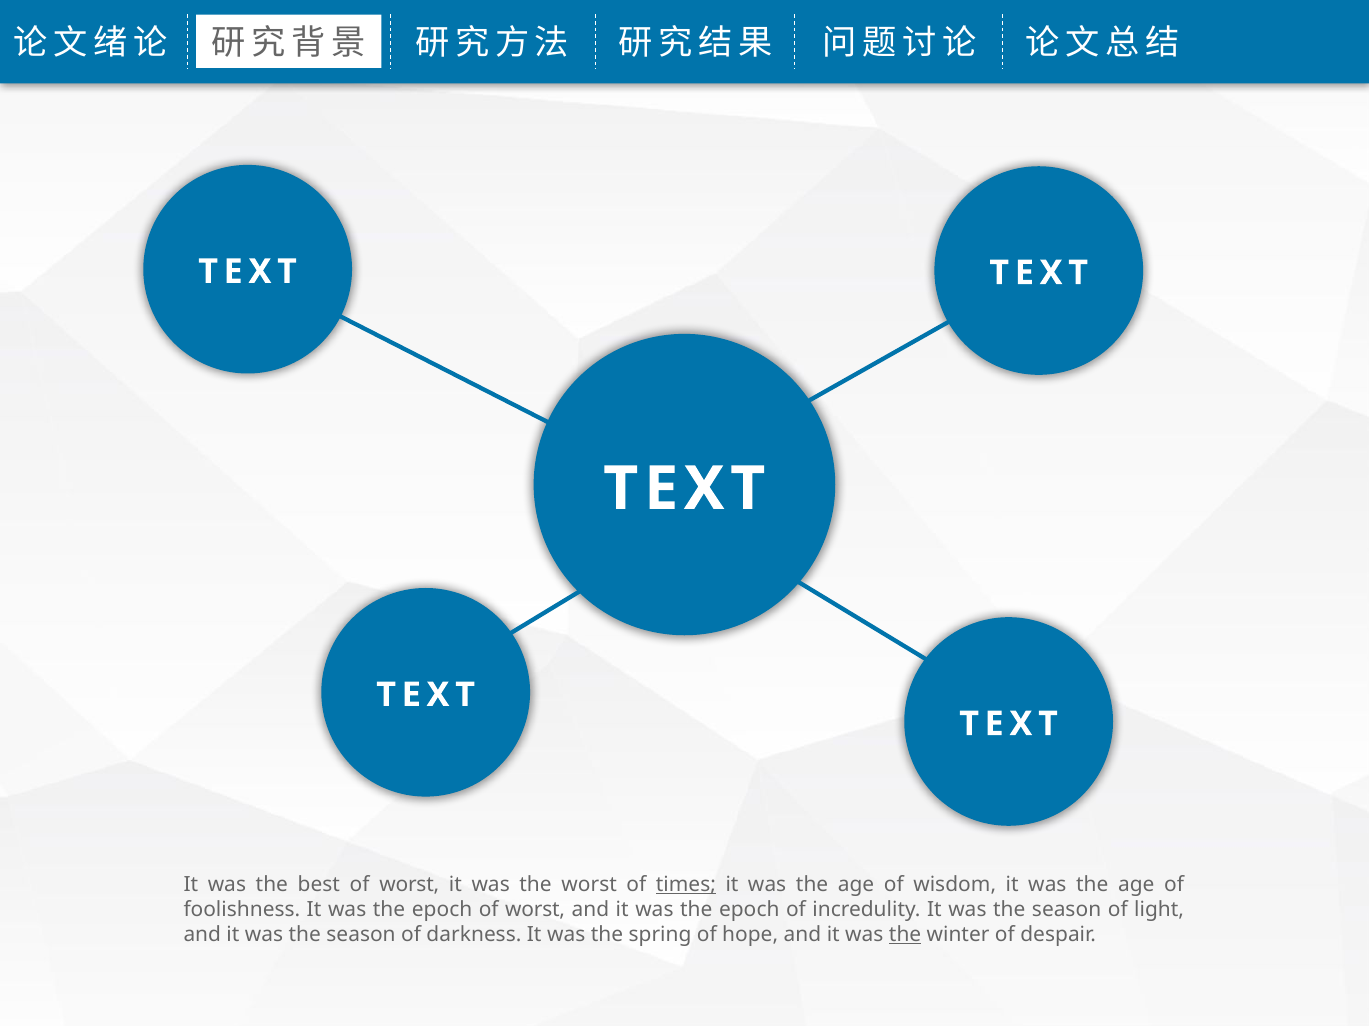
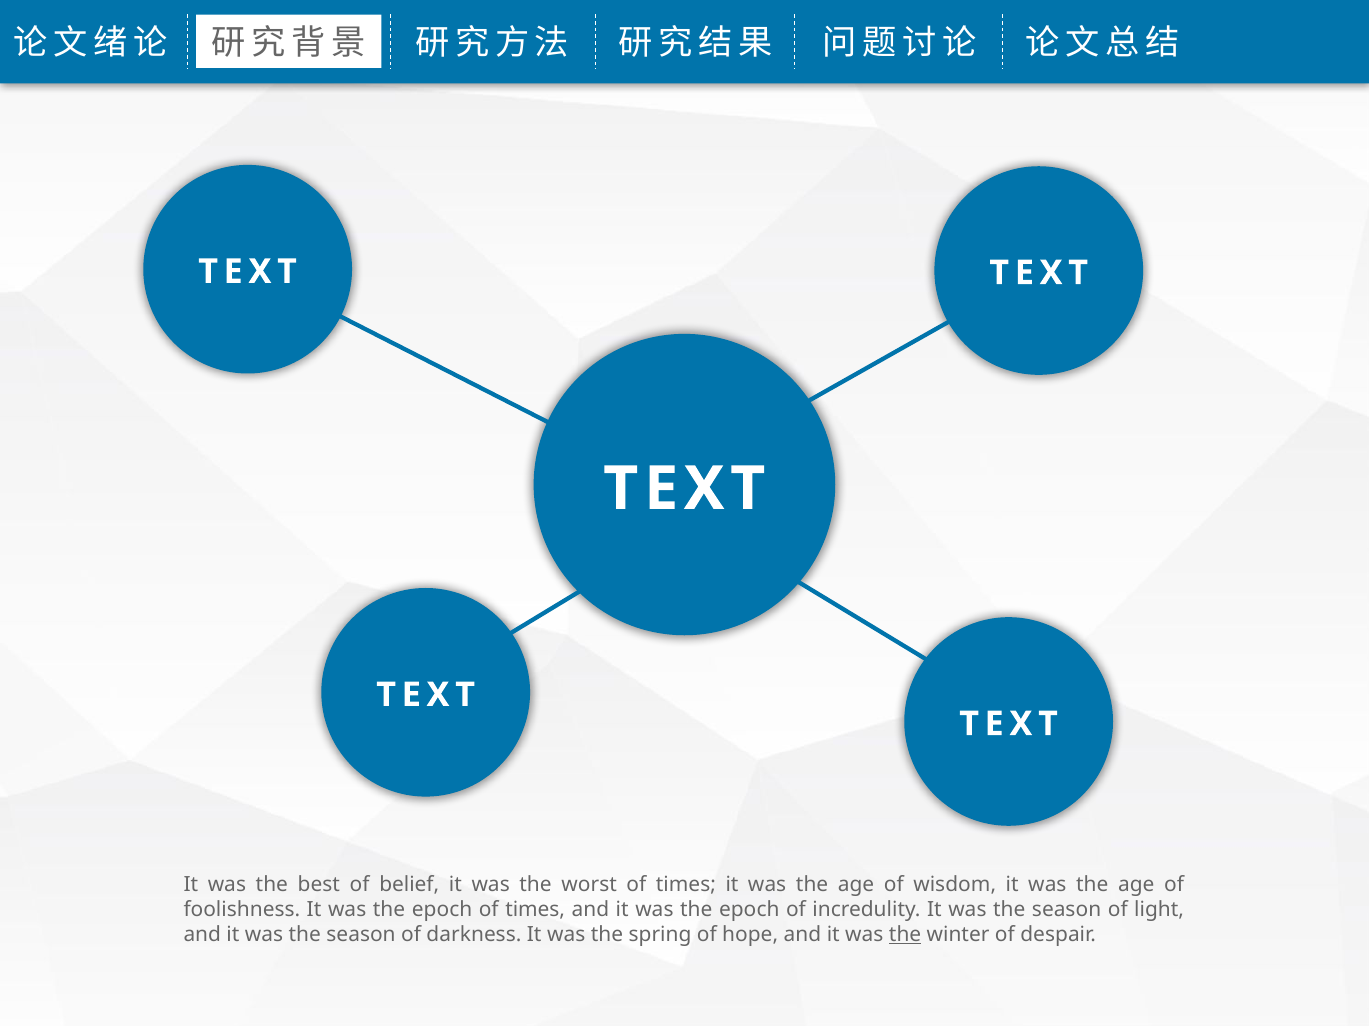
best of worst: worst -> belief
times at (686, 885) underline: present -> none
epoch of worst: worst -> times
